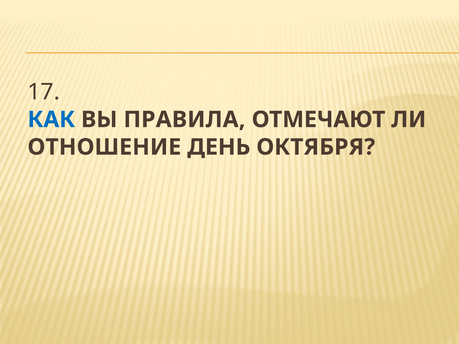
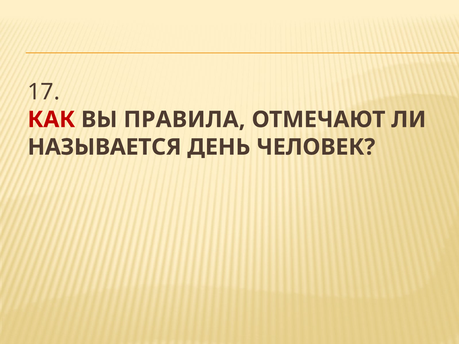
КАК colour: blue -> red
ОТНОШЕНИЕ: ОТНОШЕНИЕ -> НАЗЫВАЕТСЯ
ОКТЯБРЯ: ОКТЯБРЯ -> ЧЕЛОВЕК
